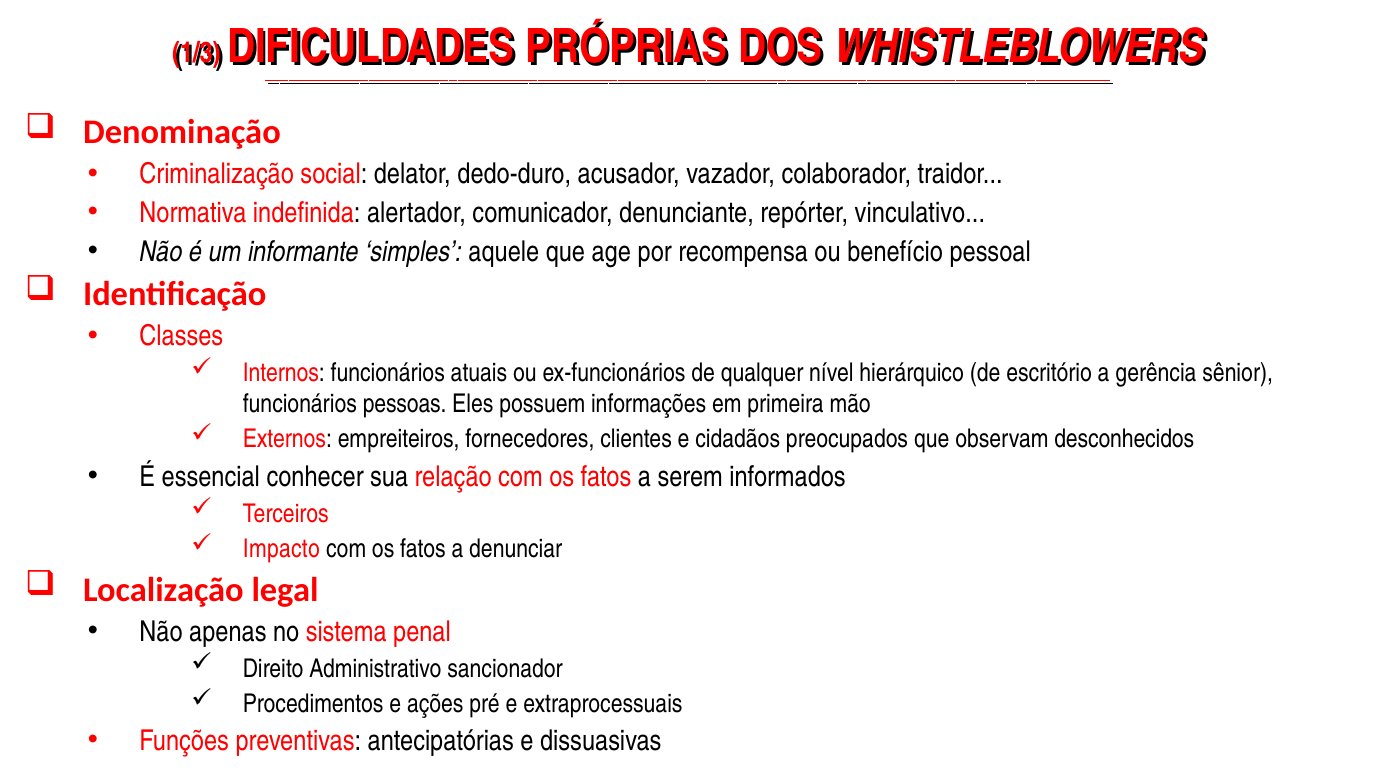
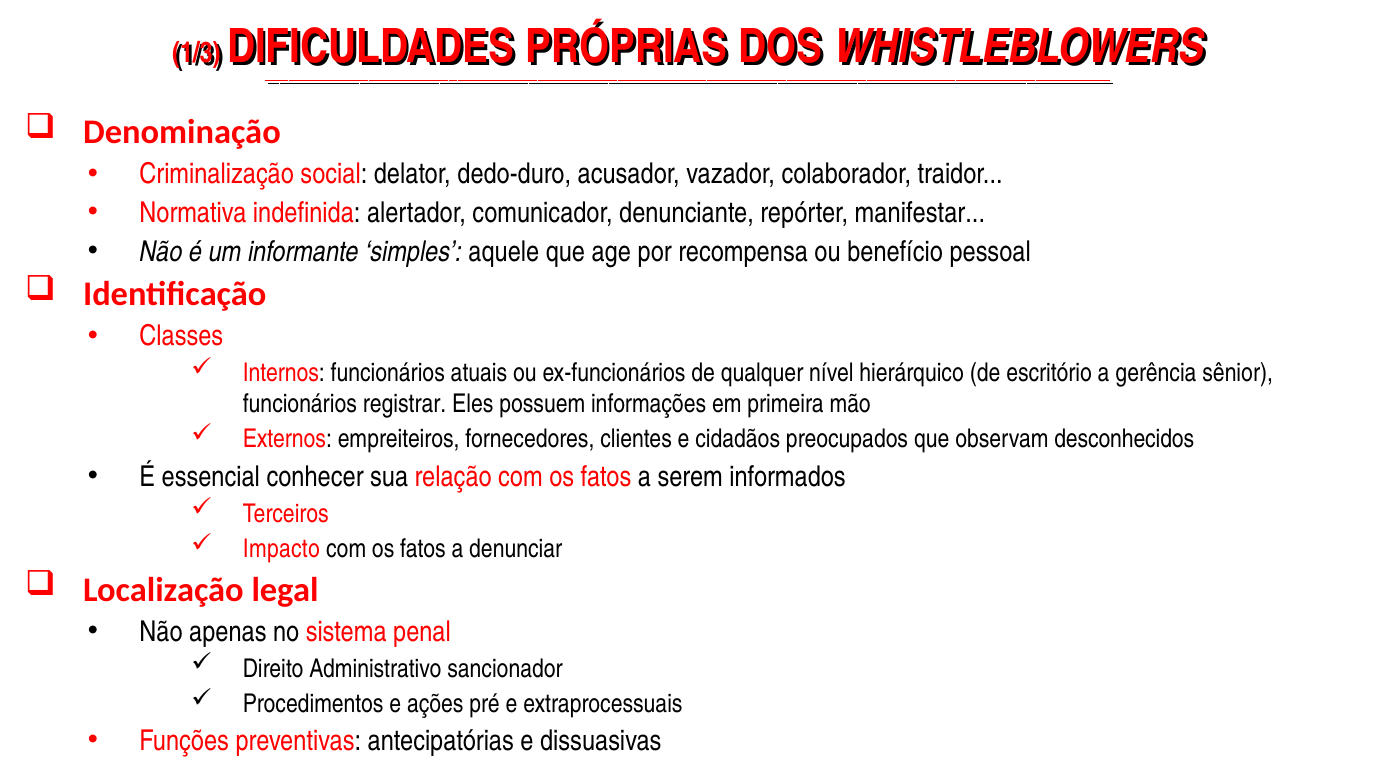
vinculativo: vinculativo -> manifestar
pessoas: pessoas -> registrar
